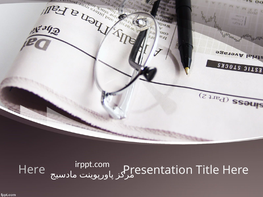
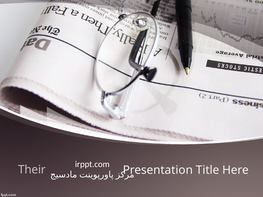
Here at (32, 170): Here -> Their
